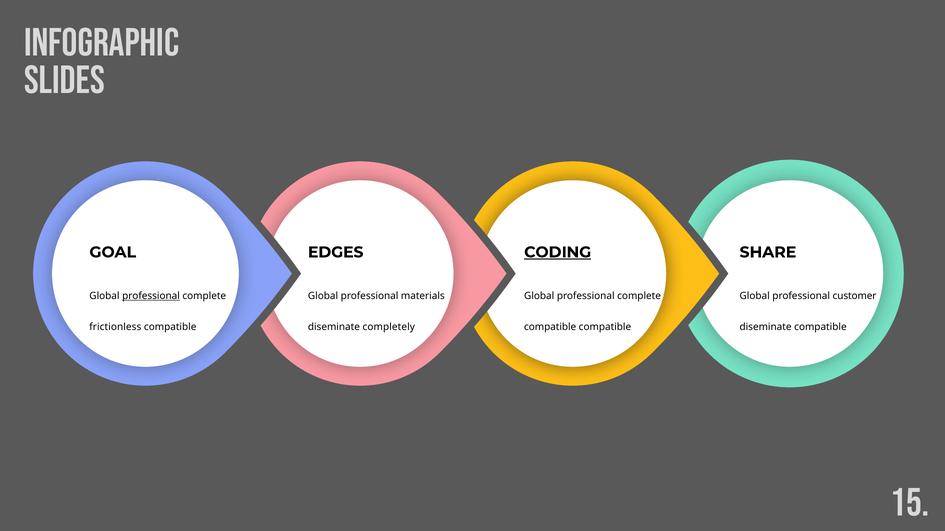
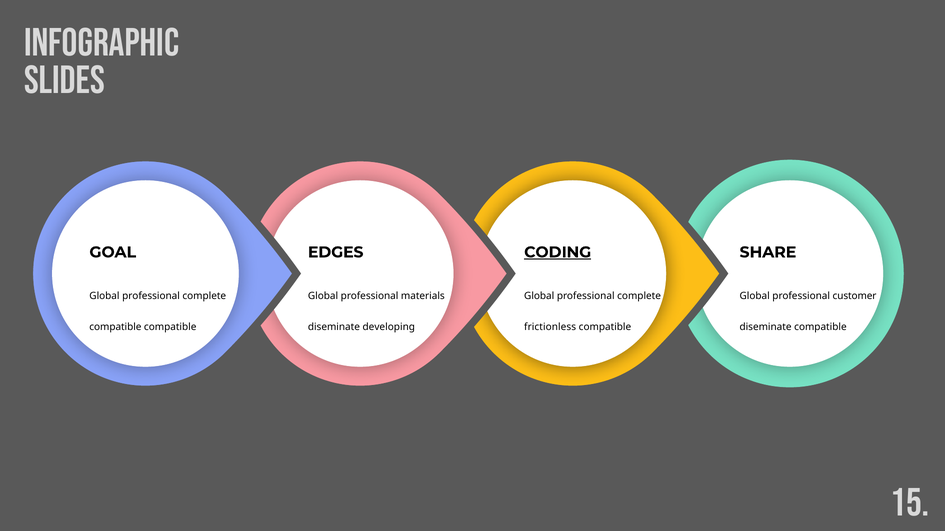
professional at (151, 296) underline: present -> none
frictionless at (115, 327): frictionless -> compatible
completely: completely -> developing
compatible at (550, 327): compatible -> frictionless
